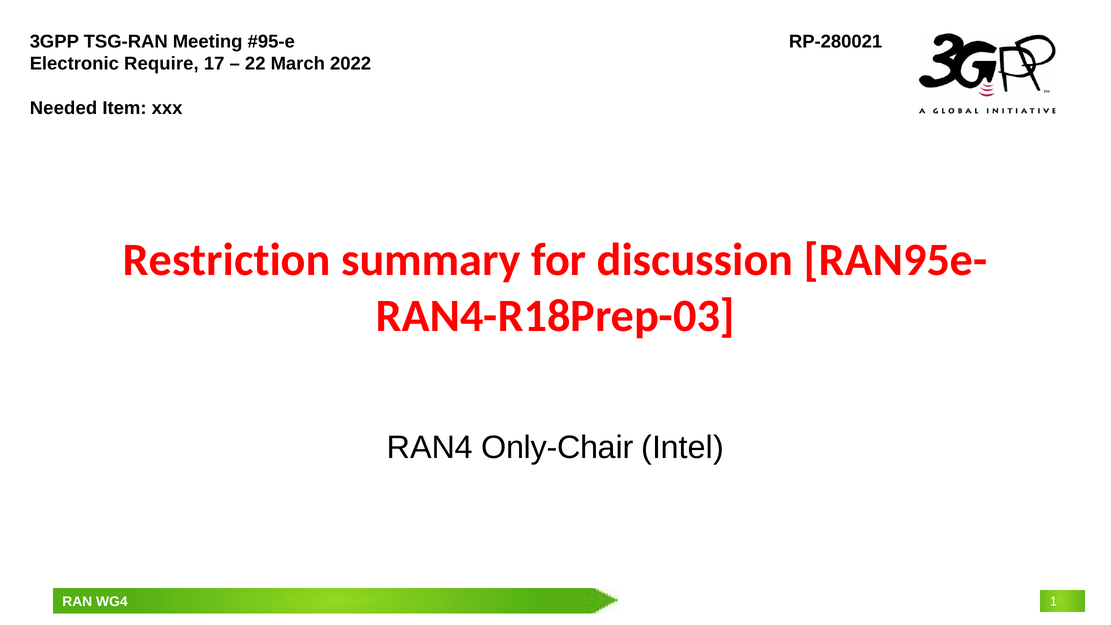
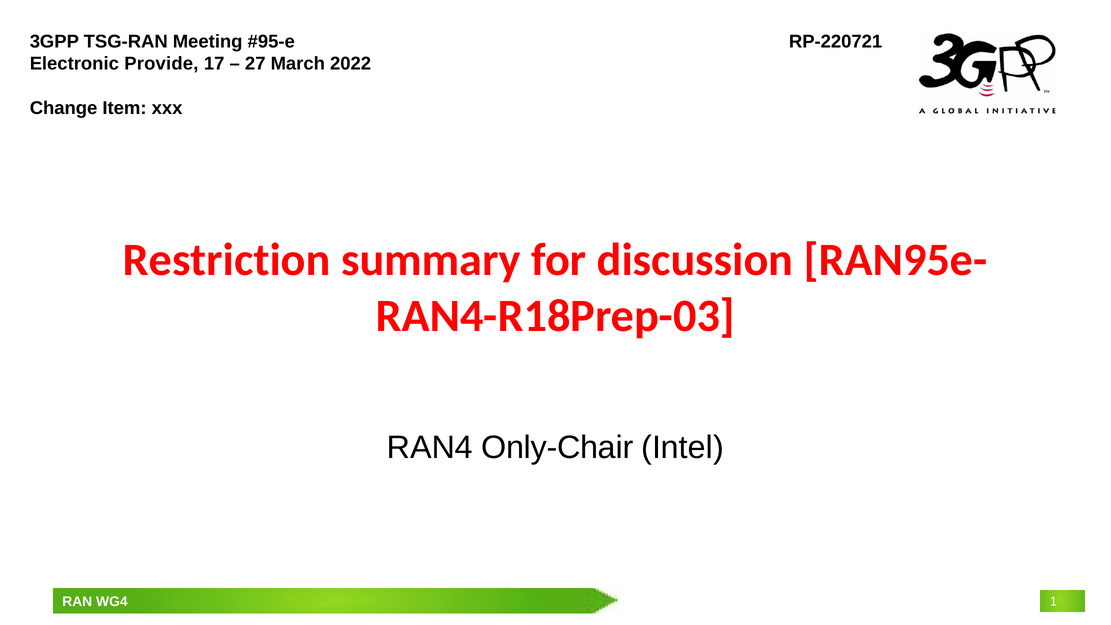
RP-280021: RP-280021 -> RP-220721
Require: Require -> Provide
22: 22 -> 27
Needed: Needed -> Change
